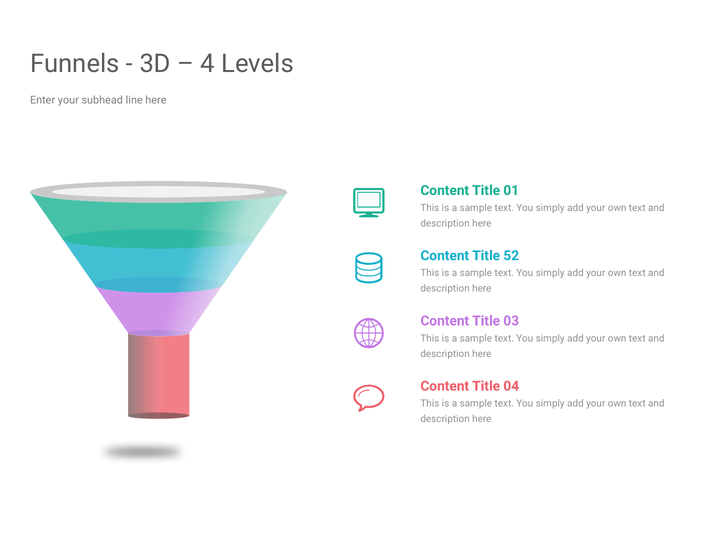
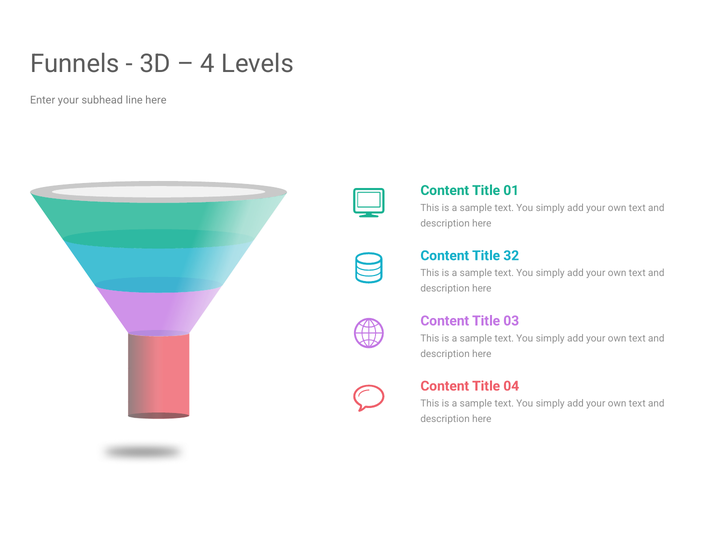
52: 52 -> 32
